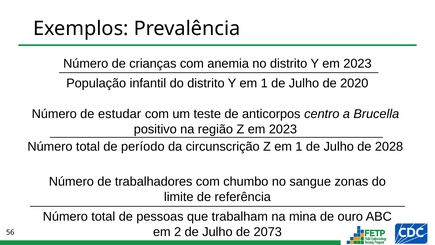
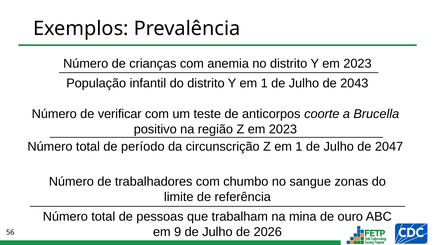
2020: 2020 -> 2043
estudar: estudar -> verificar
centro: centro -> coorte
2028: 2028 -> 2047
2: 2 -> 9
2073: 2073 -> 2026
